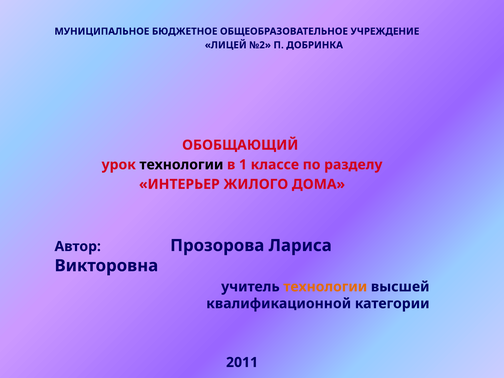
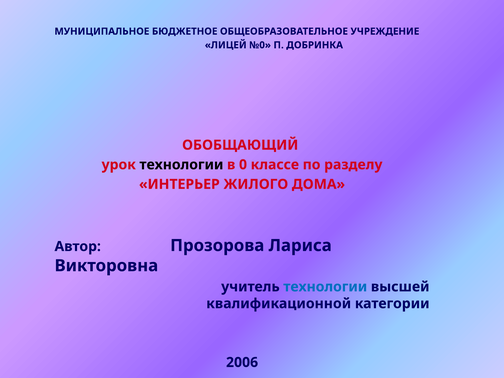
№2: №2 -> №0
1: 1 -> 0
технологии at (325, 287) colour: orange -> blue
2011: 2011 -> 2006
